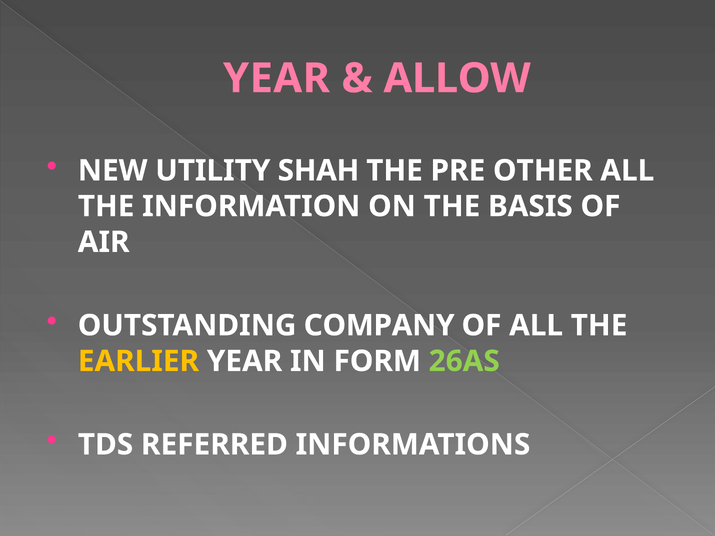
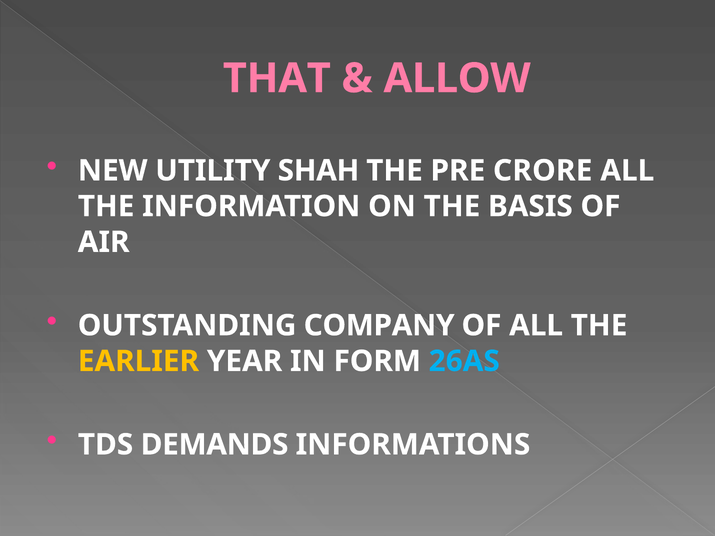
YEAR at (277, 79): YEAR -> THAT
OTHER: OTHER -> CRORE
26AS colour: light green -> light blue
REFERRED: REFERRED -> DEMANDS
